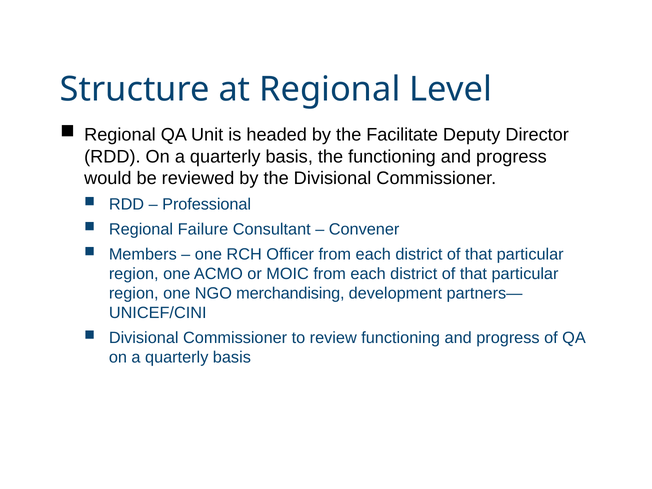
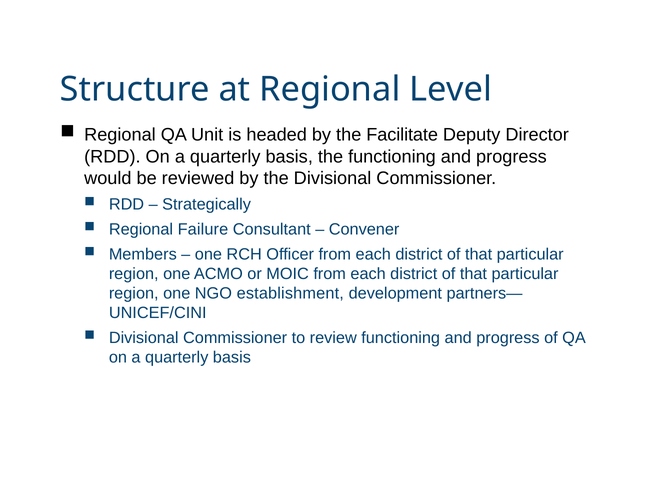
Professional: Professional -> Strategically
merchandising: merchandising -> establishment
